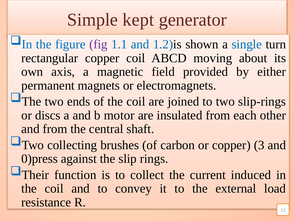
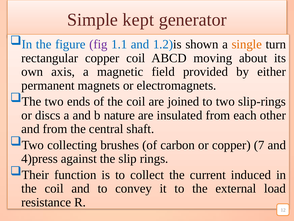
single colour: blue -> orange
motor: motor -> nature
3: 3 -> 7
0)press: 0)press -> 4)press
